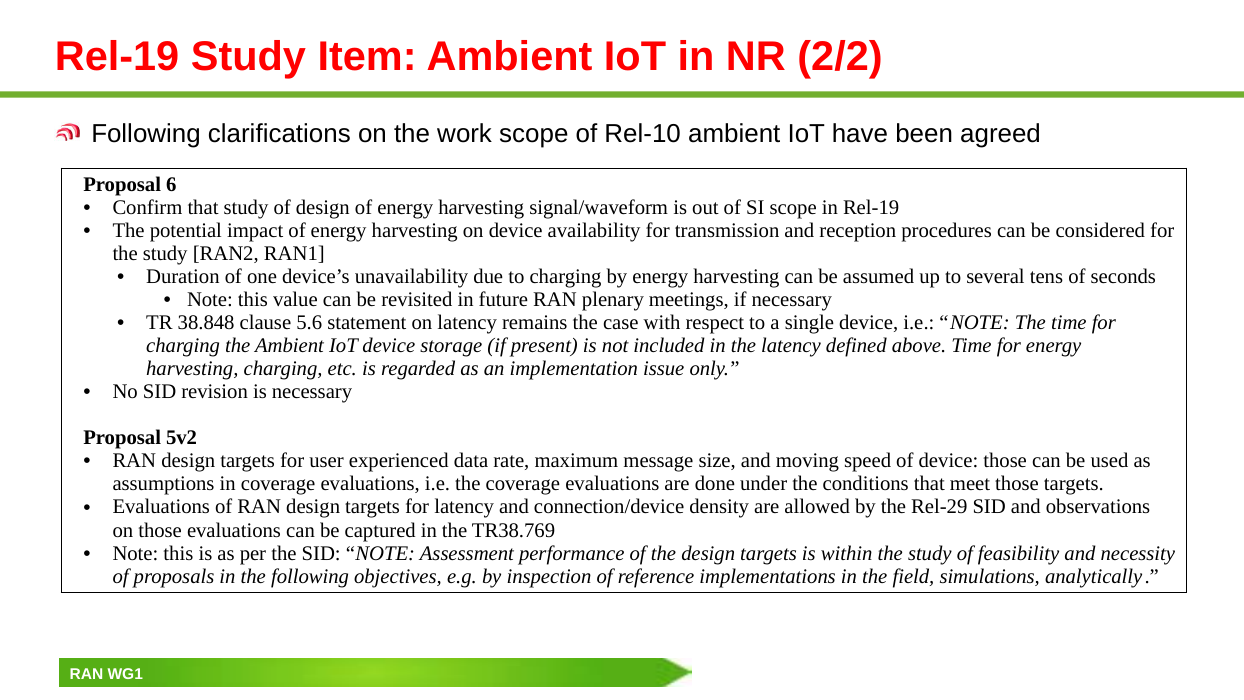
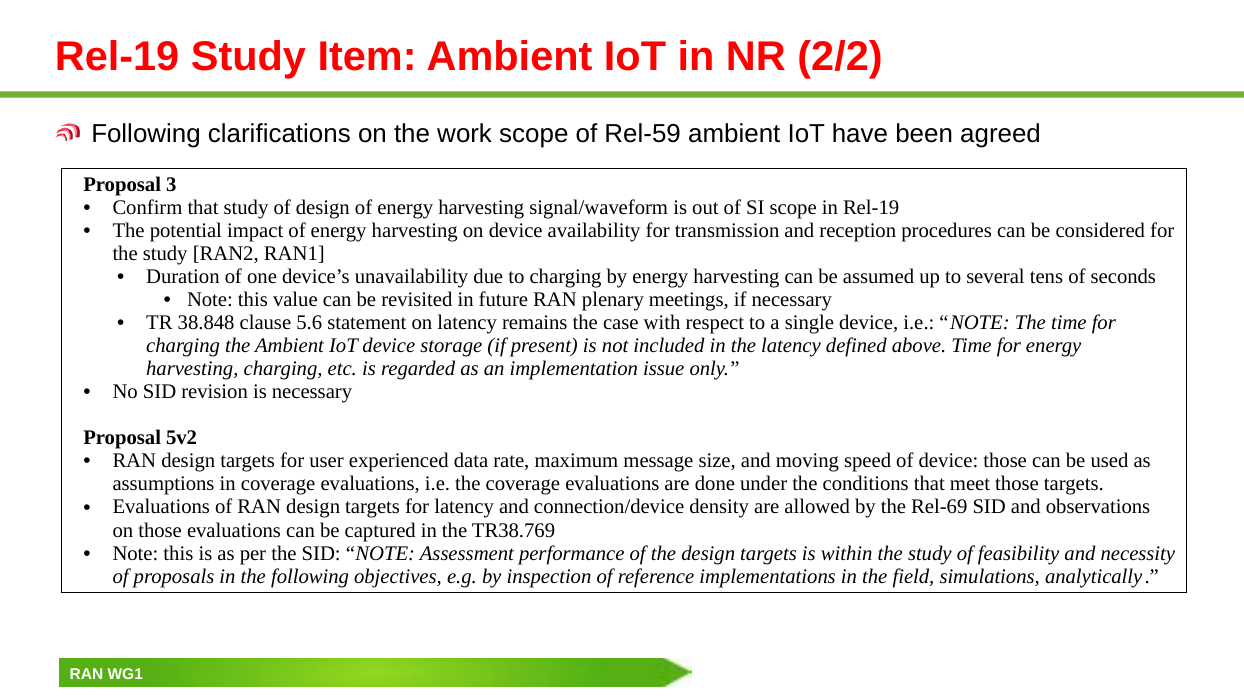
Rel-10: Rel-10 -> Rel-59
6: 6 -> 3
Rel-29: Rel-29 -> Rel-69
